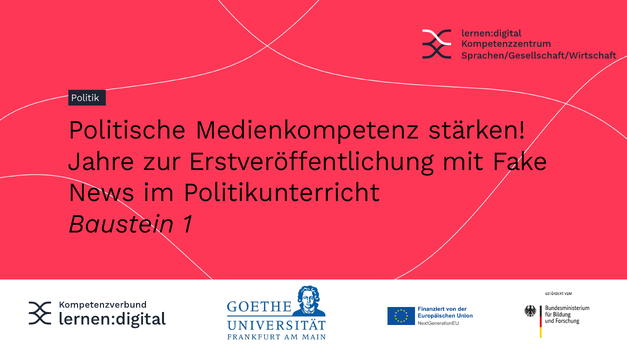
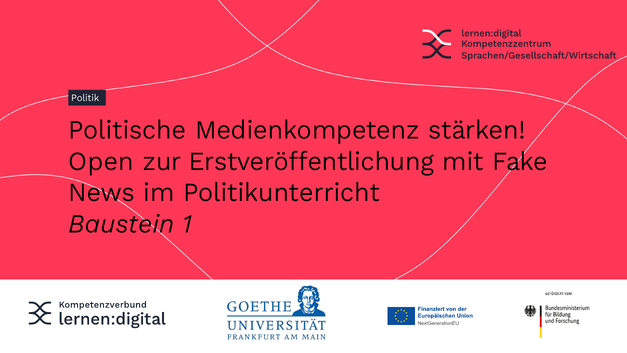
Jahre: Jahre -> Open
